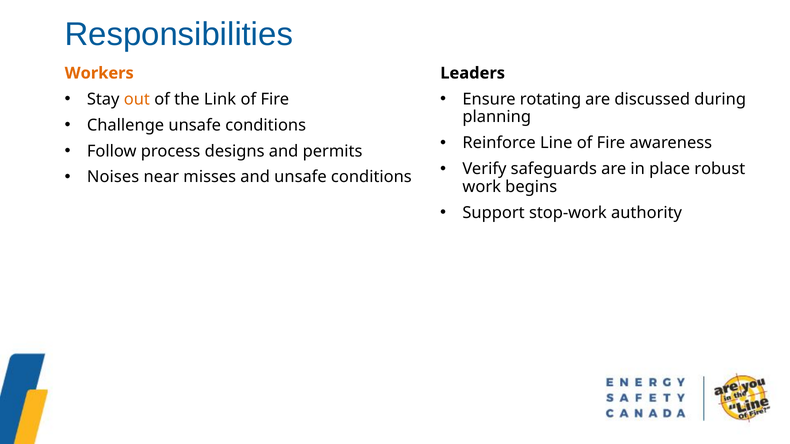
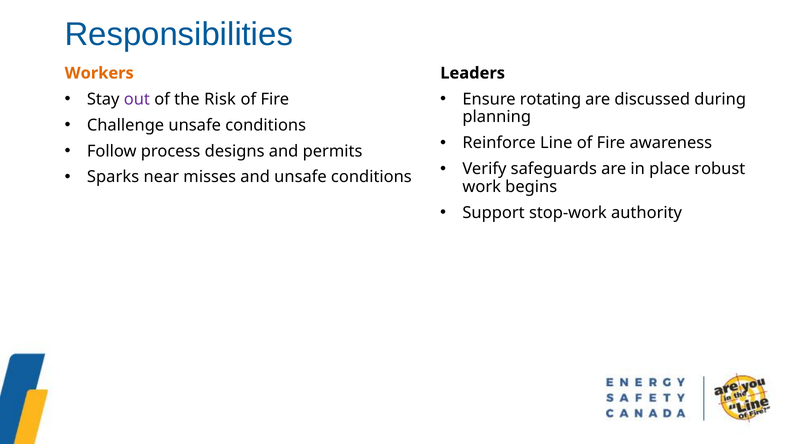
out colour: orange -> purple
Link: Link -> Risk
Noises: Noises -> Sparks
